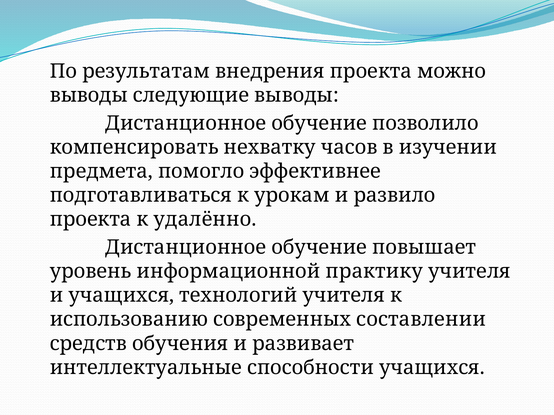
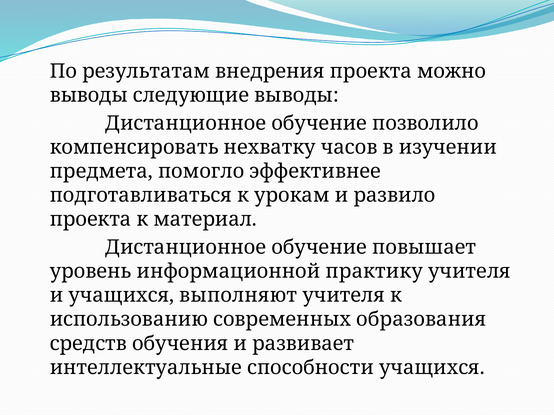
удалённо: удалённо -> материал
технологий: технологий -> выполняют
составлении: составлении -> образования
